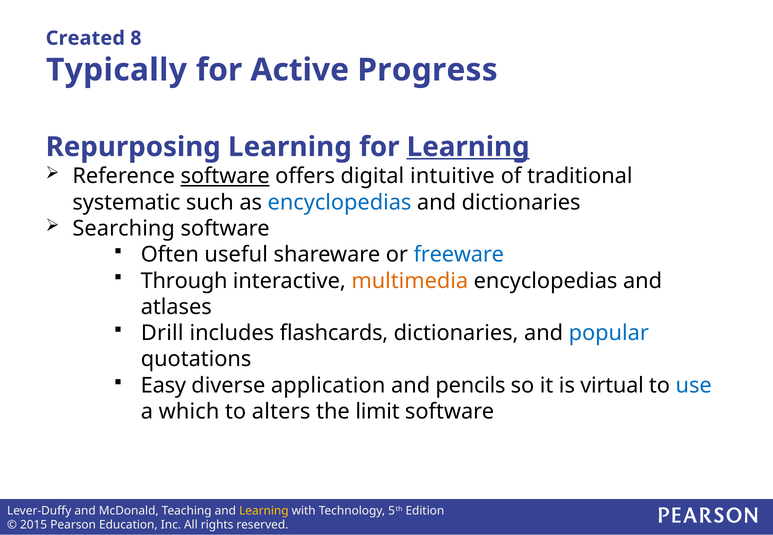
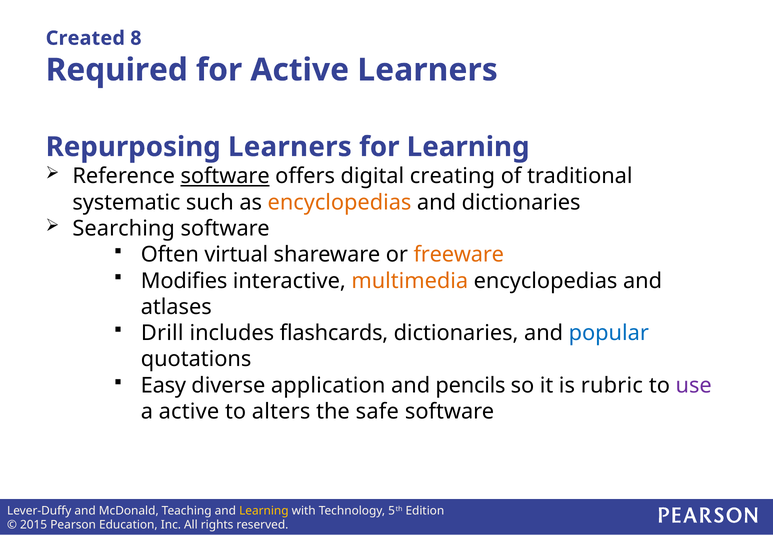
Typically: Typically -> Required
Active Progress: Progress -> Learners
Repurposing Learning: Learning -> Learners
Learning at (468, 147) underline: present -> none
intuitive: intuitive -> creating
encyclopedias at (340, 202) colour: blue -> orange
useful: useful -> virtual
freeware colour: blue -> orange
Through: Through -> Modifies
virtual: virtual -> rubric
use colour: blue -> purple
a which: which -> active
limit: limit -> safe
